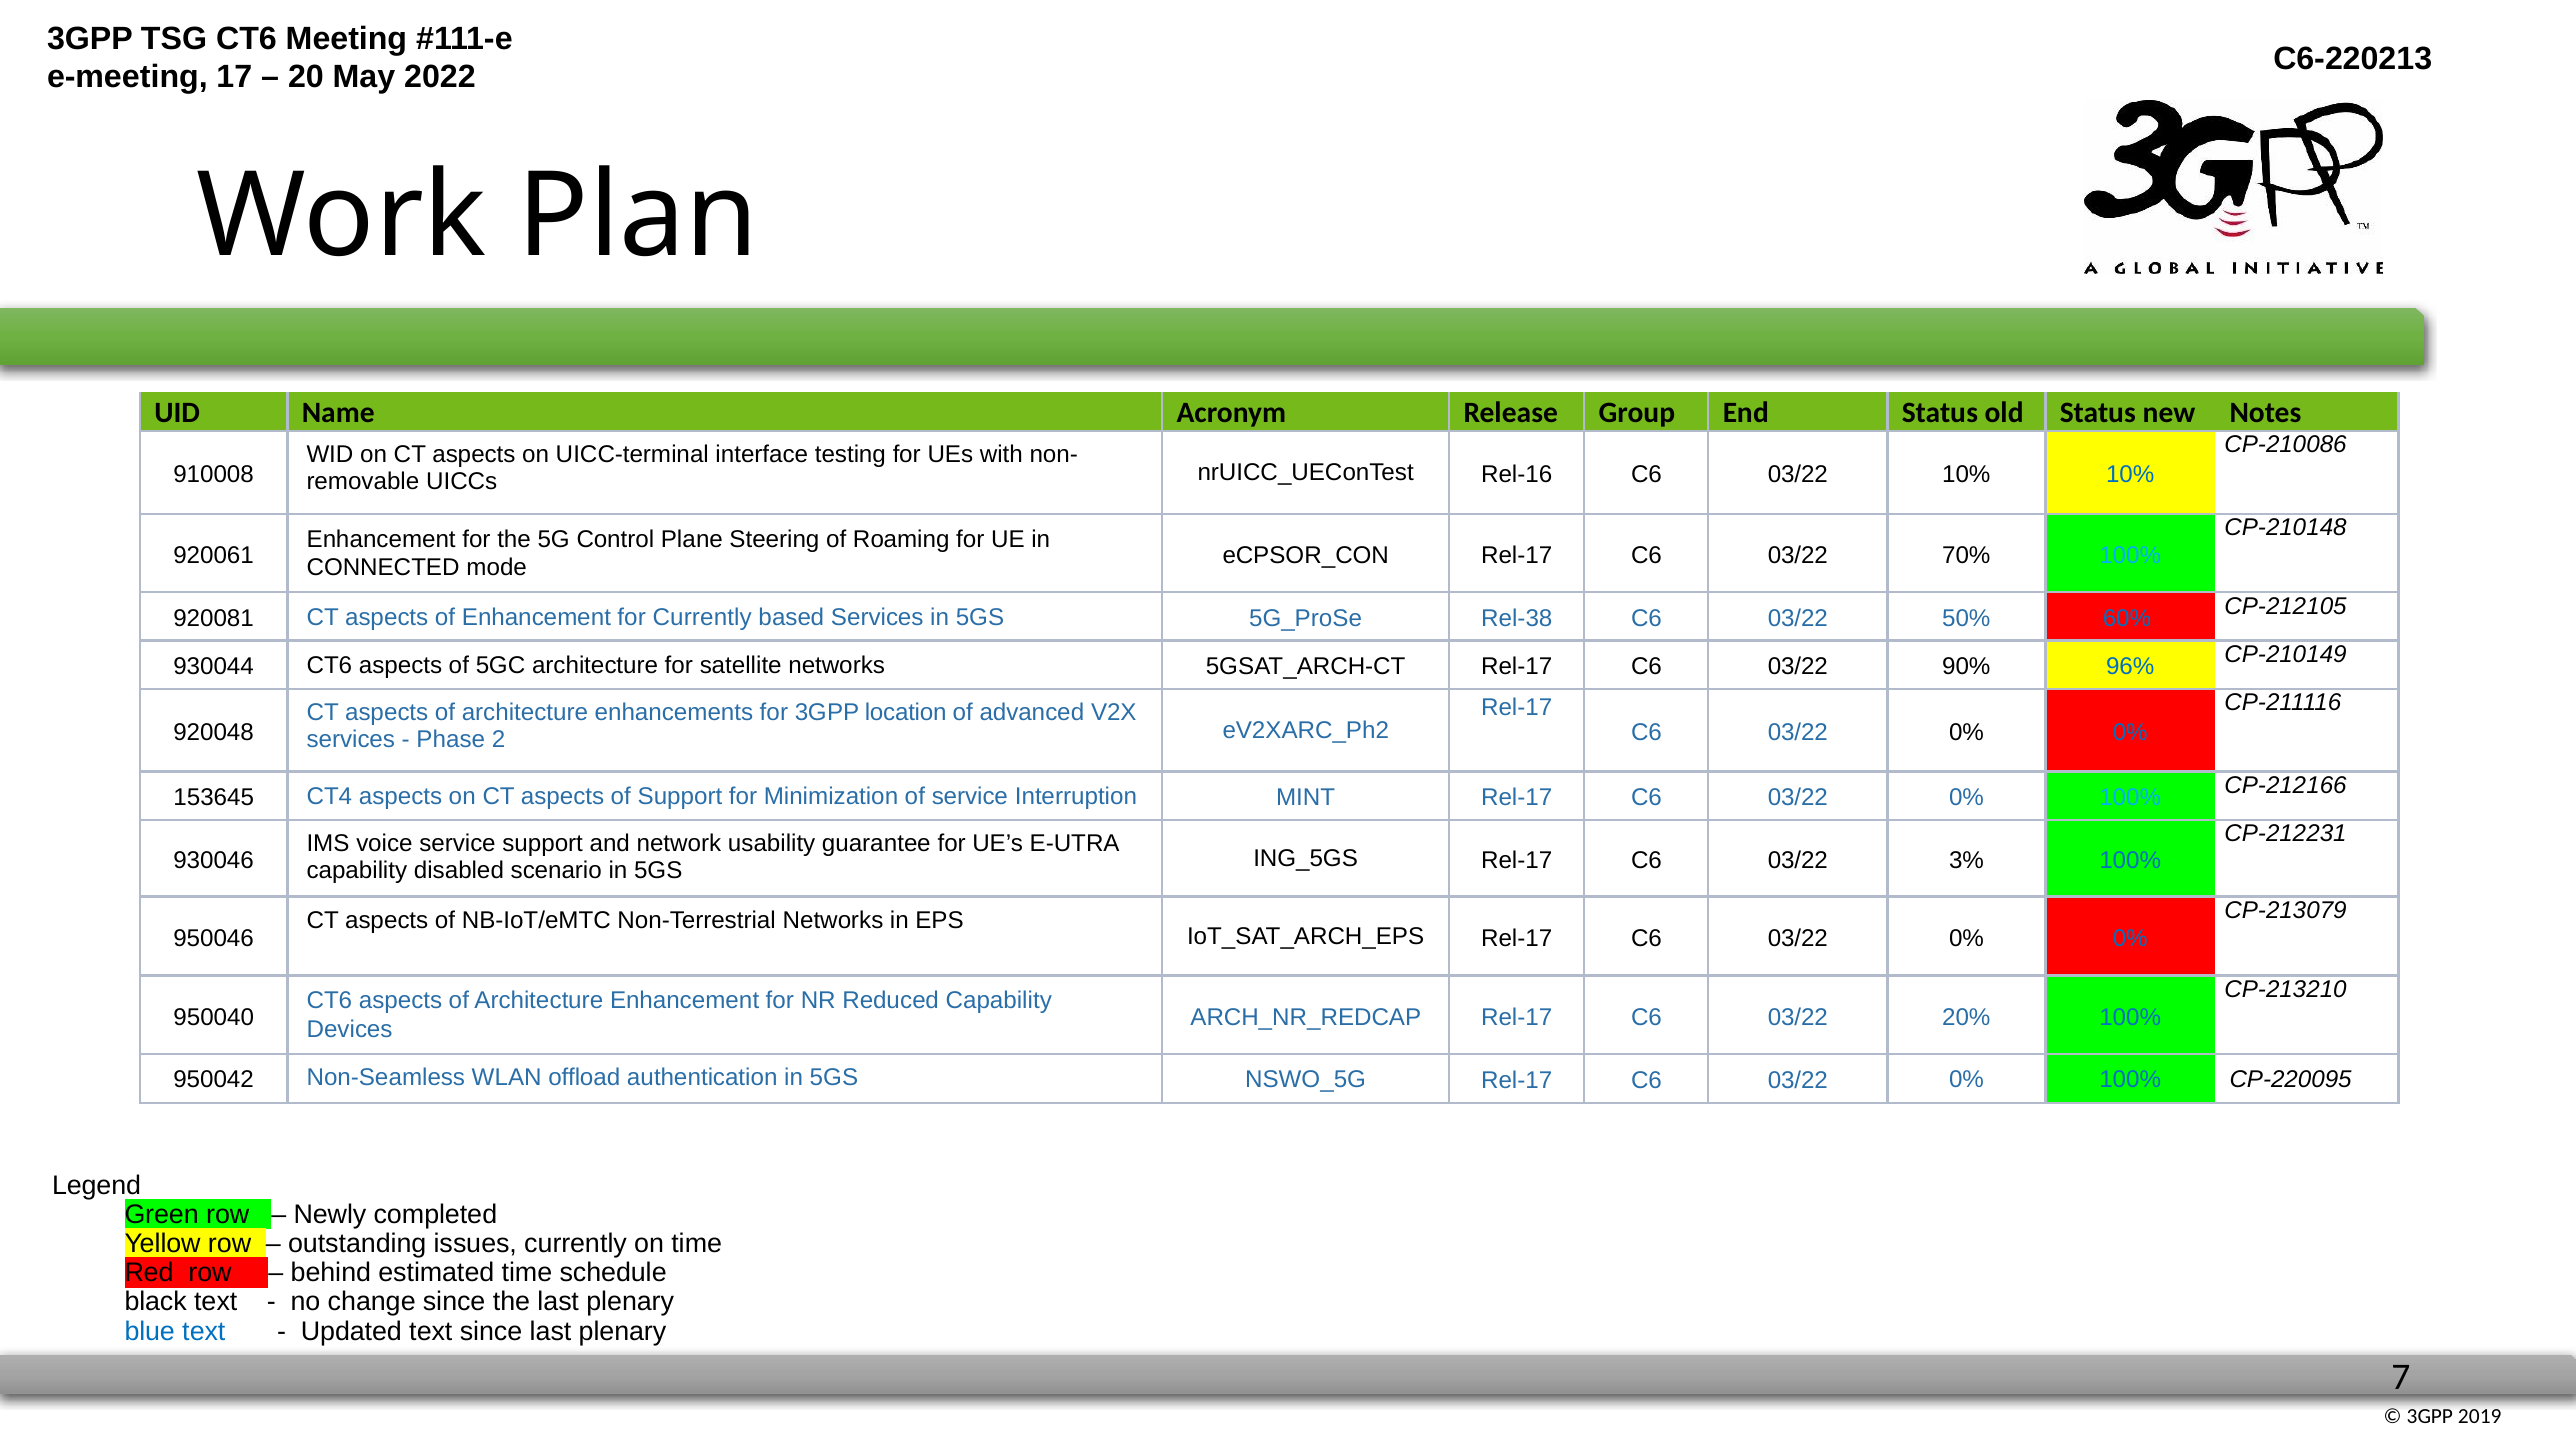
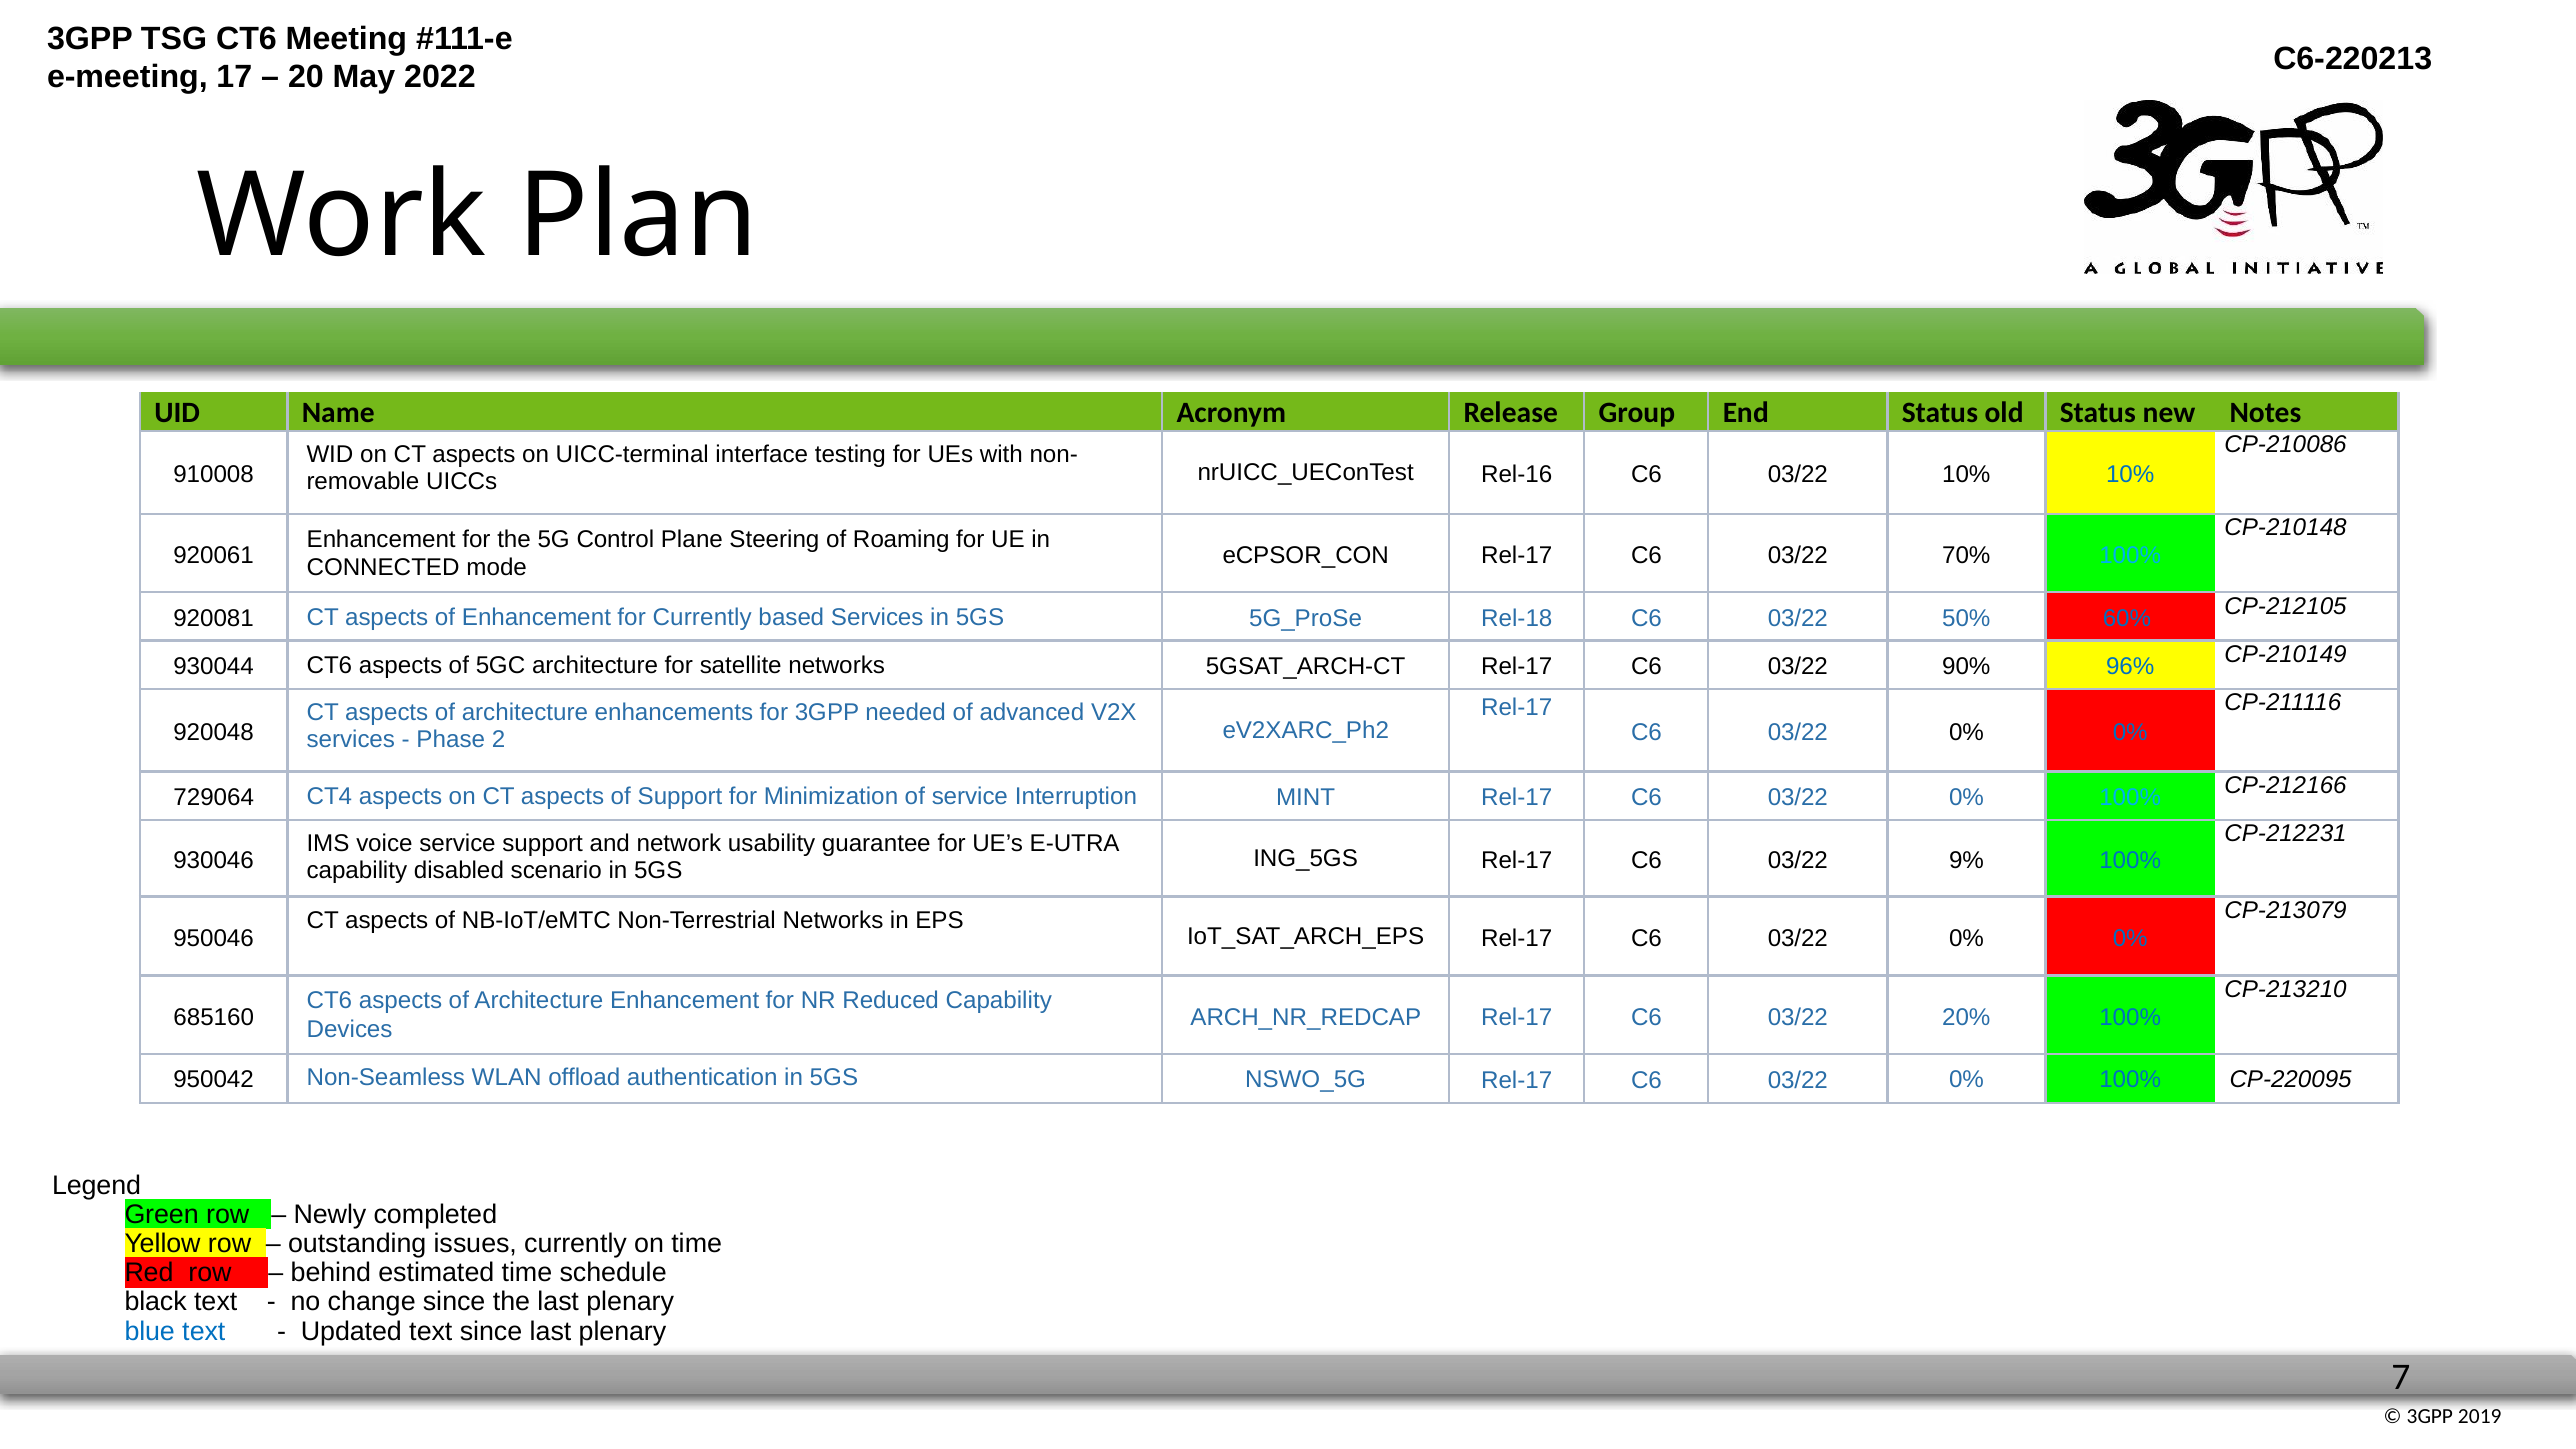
Rel-38: Rel-38 -> Rel-18
location: location -> needed
153645: 153645 -> 729064
3%: 3% -> 9%
950040: 950040 -> 685160
